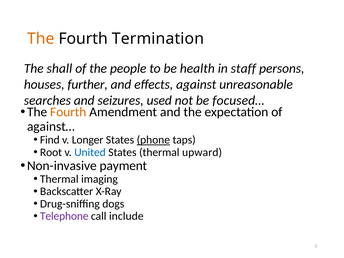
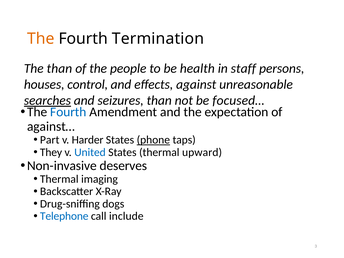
The shall: shall -> than
further: further -> control
searches underline: none -> present
seizures used: used -> than
Fourth at (68, 112) colour: orange -> blue
Find: Find -> Part
Longer: Longer -> Harder
Root: Root -> They
payment: payment -> deserves
Telephone colour: purple -> blue
